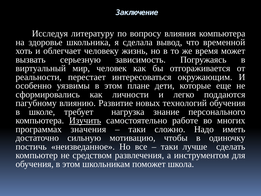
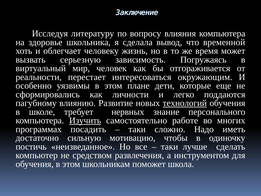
технологий underline: none -> present
нагрузка: нагрузка -> нервных
значения: значения -> посадить
